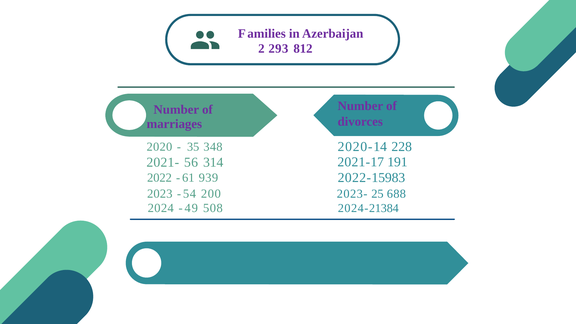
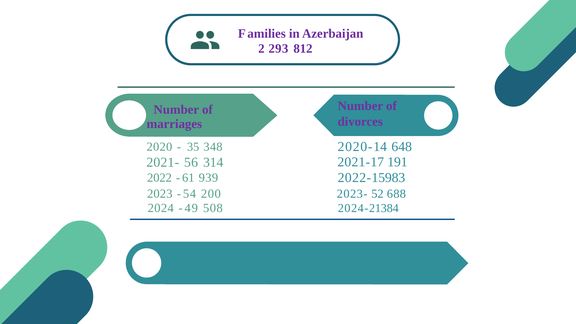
228: 228 -> 648
25: 25 -> 52
